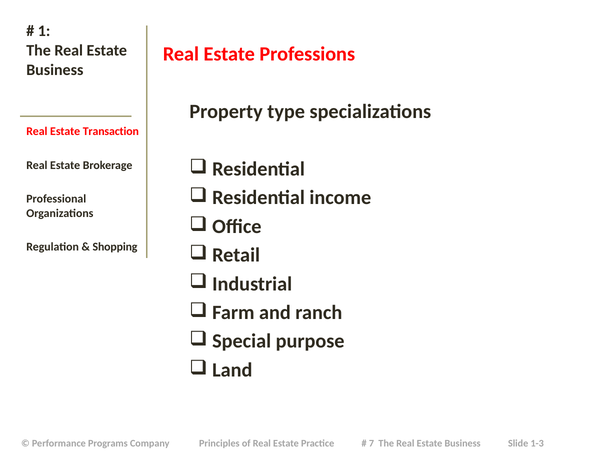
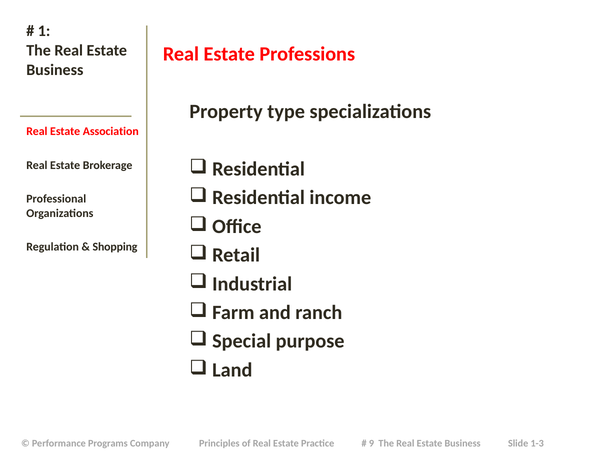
Transaction: Transaction -> Association
7: 7 -> 9
